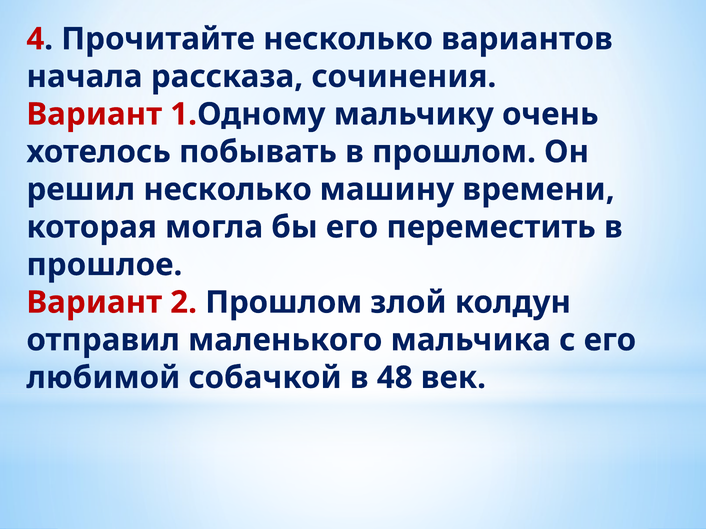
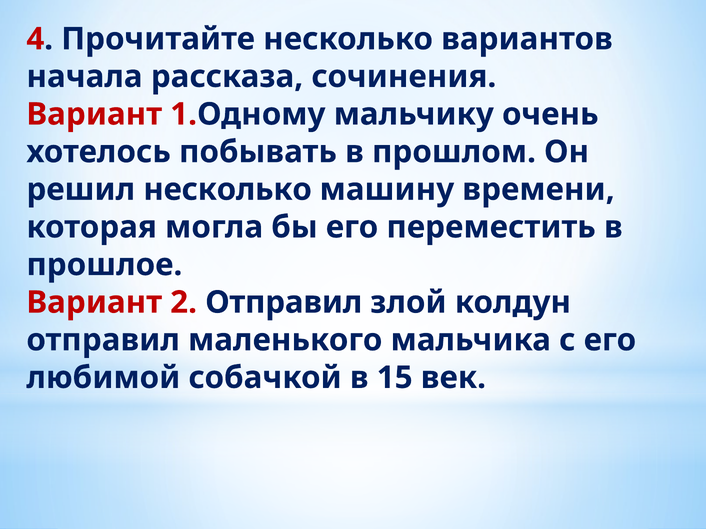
2 Прошлом: Прошлом -> Отправил
48: 48 -> 15
